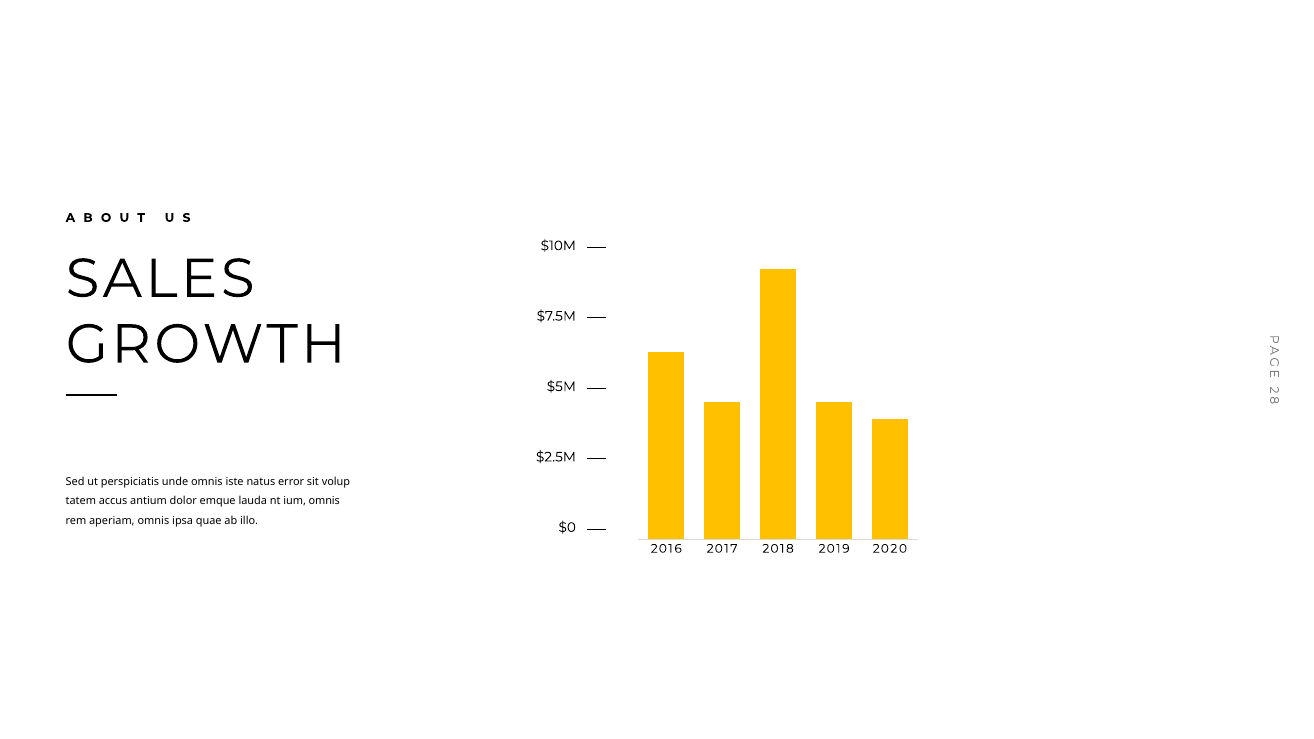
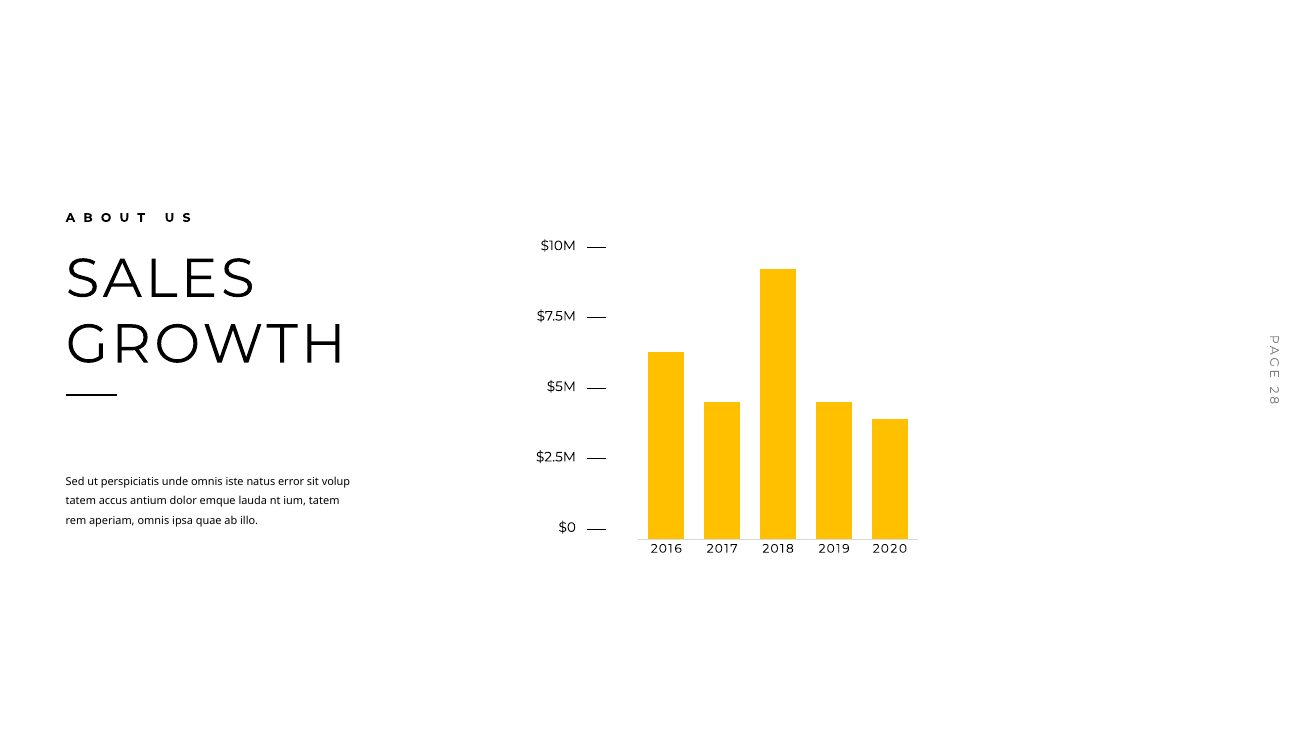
ium omnis: omnis -> tatem
